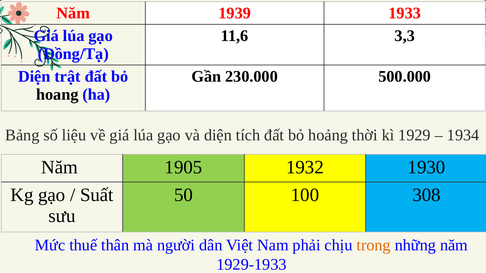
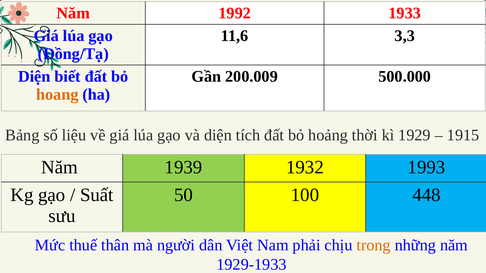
1939: 1939 -> 1992
trật: trật -> biết
230.000: 230.000 -> 200.009
hoang colour: black -> orange
1934: 1934 -> 1915
1905: 1905 -> 1939
1930: 1930 -> 1993
308: 308 -> 448
